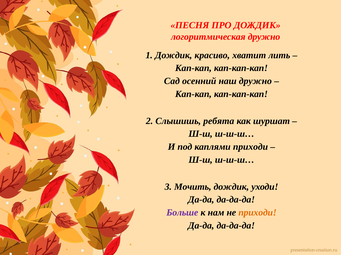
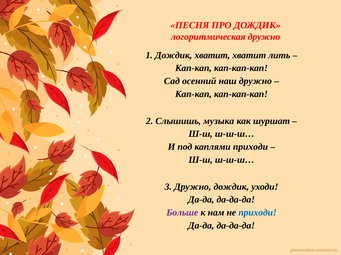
Дождик красиво: красиво -> хватит
ребята: ребята -> музыка
3 Мочить: Мочить -> Дружно
приходи at (258, 213) colour: orange -> blue
